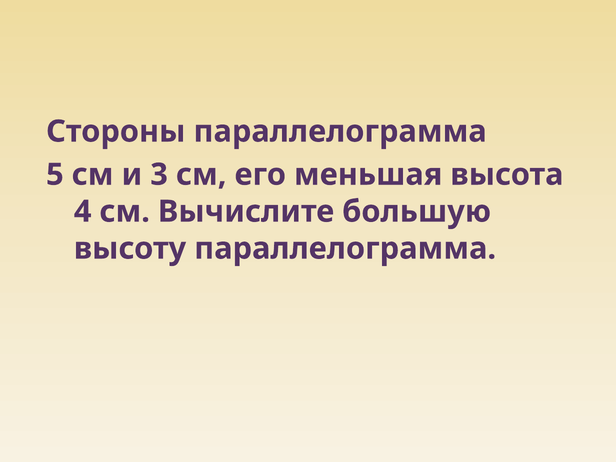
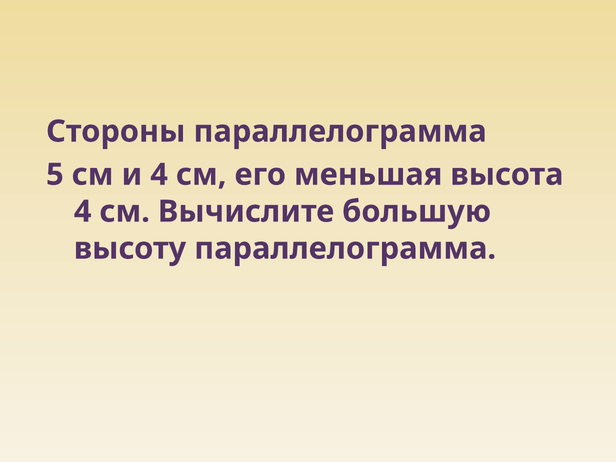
и 3: 3 -> 4
